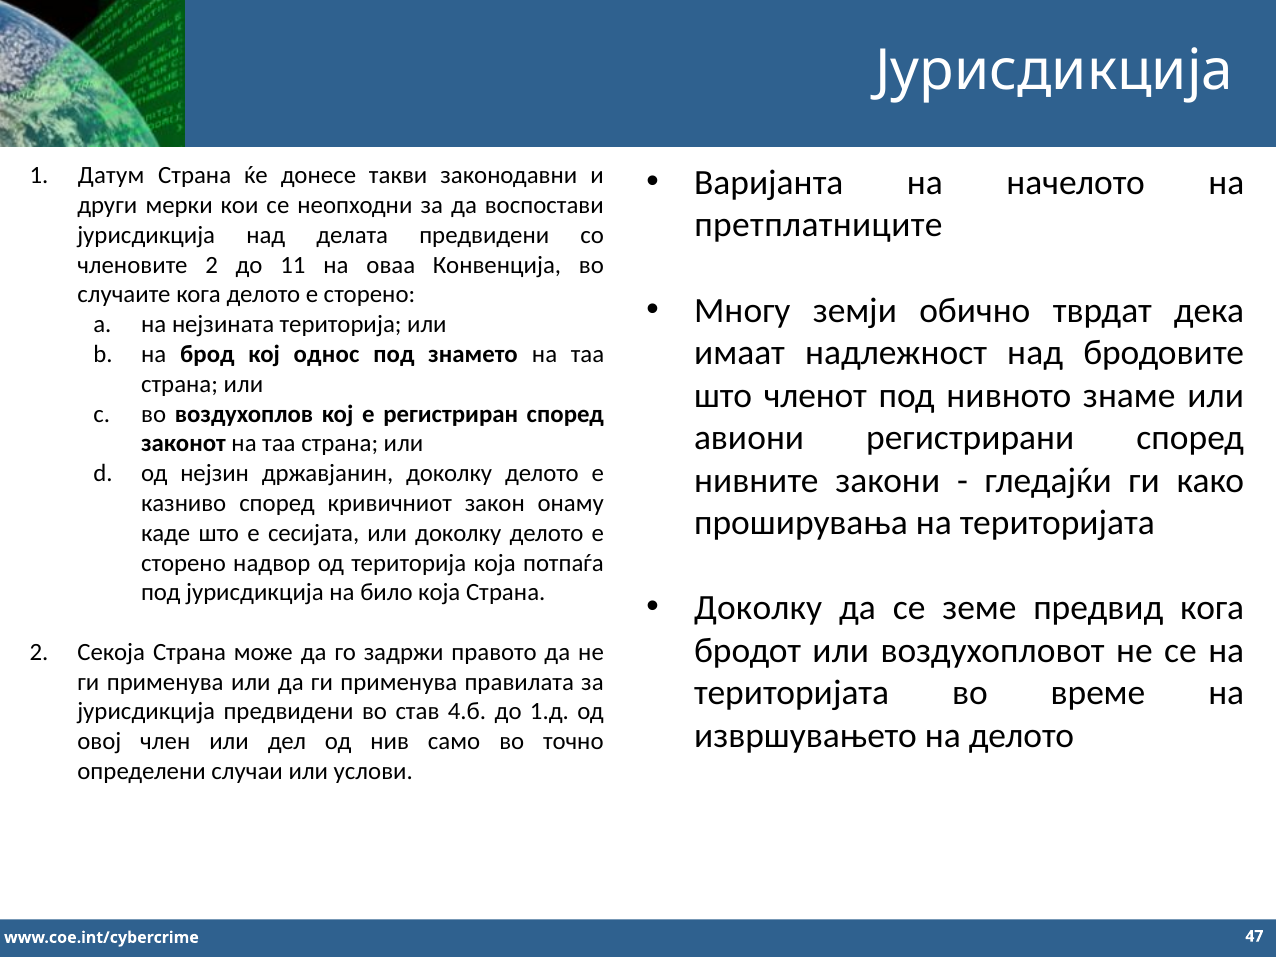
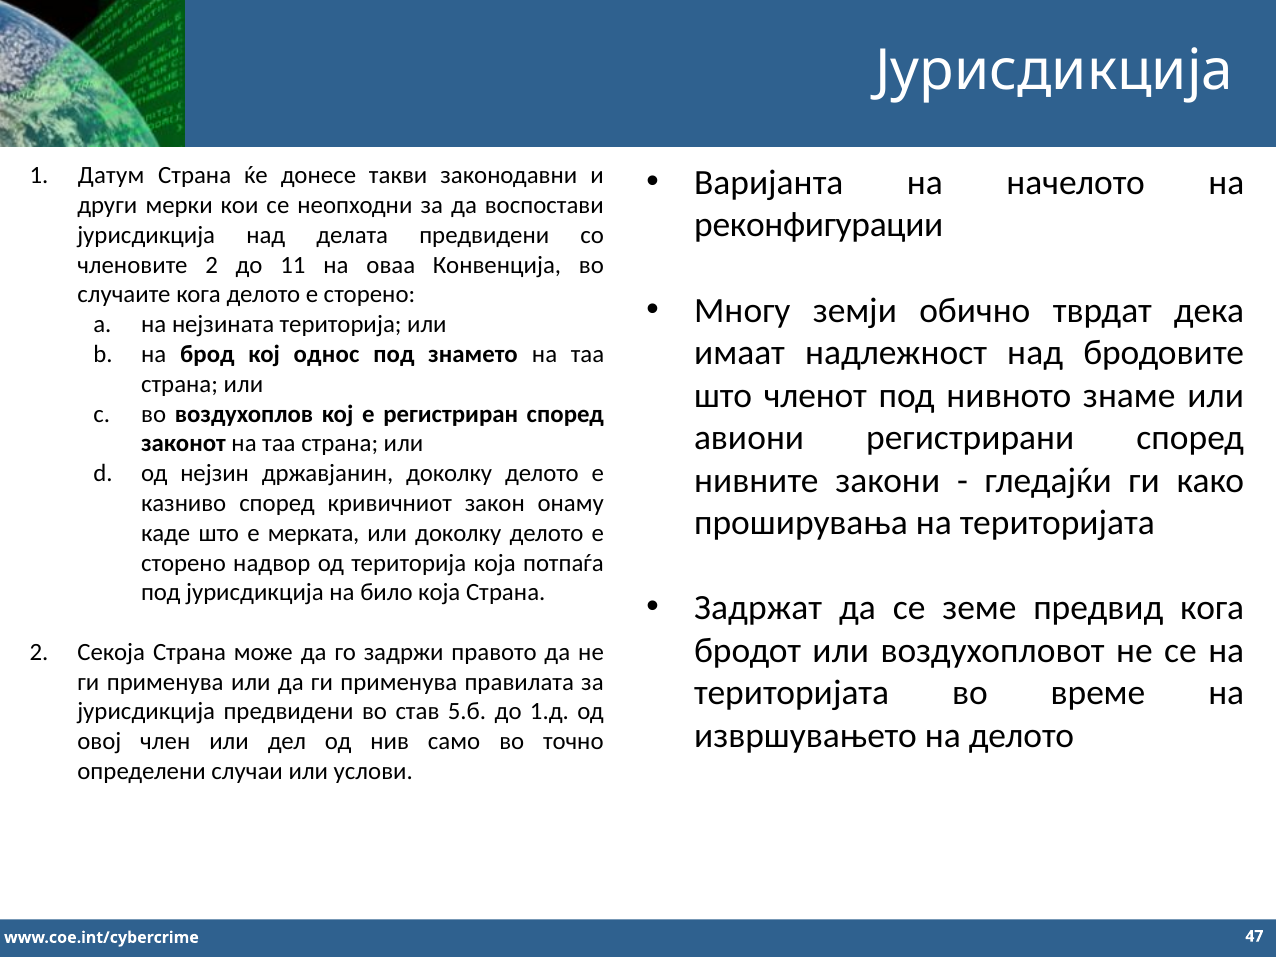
претплатниците: претплатниците -> реконфигурации
сесијата: сесијата -> мерката
Доколку at (758, 608): Доколку -> Задржат
4.б: 4.б -> 5.б
